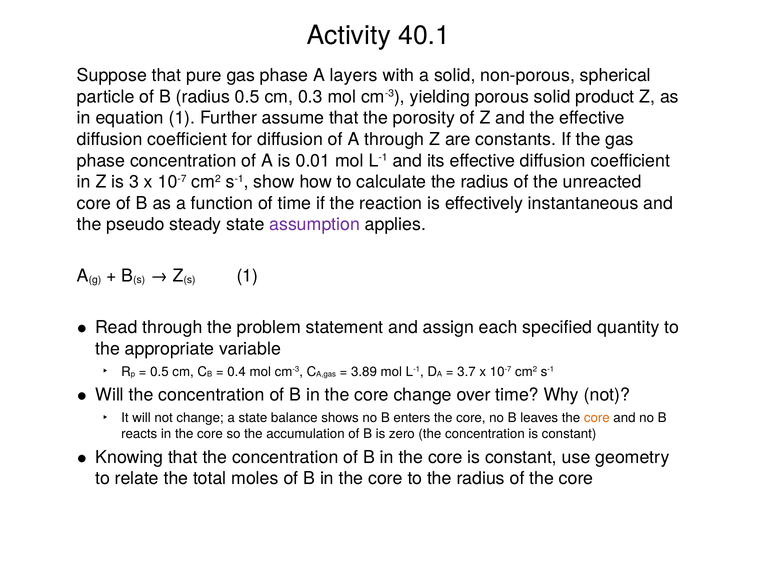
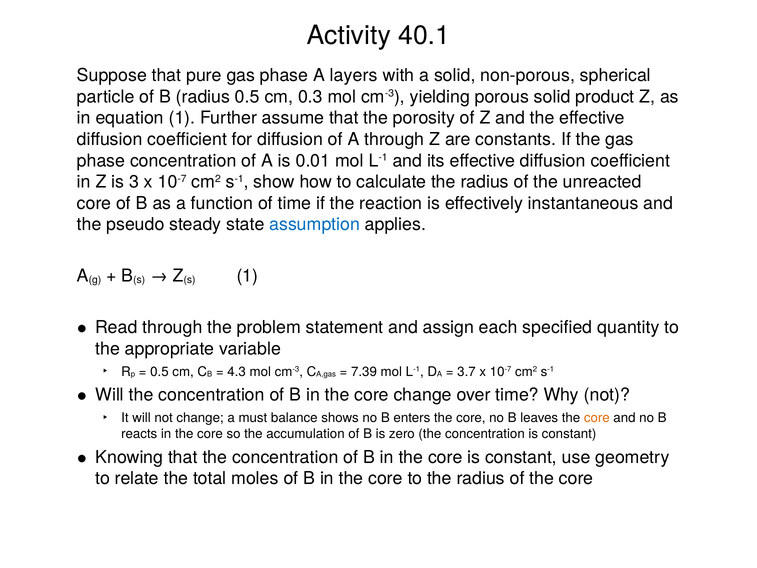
assumption colour: purple -> blue
0.4: 0.4 -> 4.3
3.89: 3.89 -> 7.39
a state: state -> must
